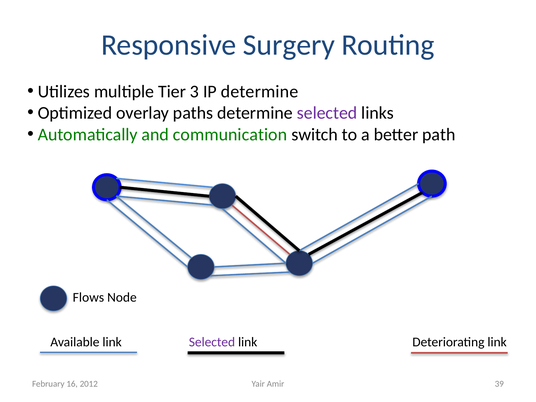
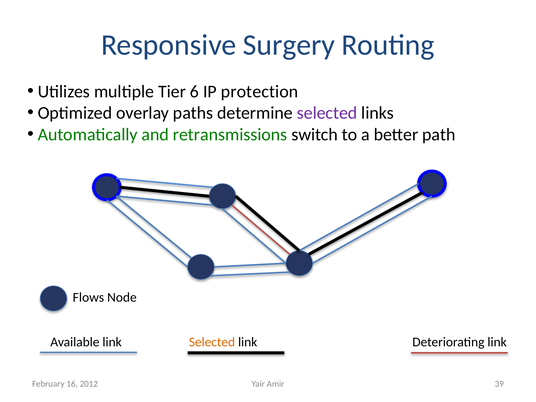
3: 3 -> 6
IP determine: determine -> protection
communication: communication -> retransmissions
Selected at (212, 342) colour: purple -> orange
